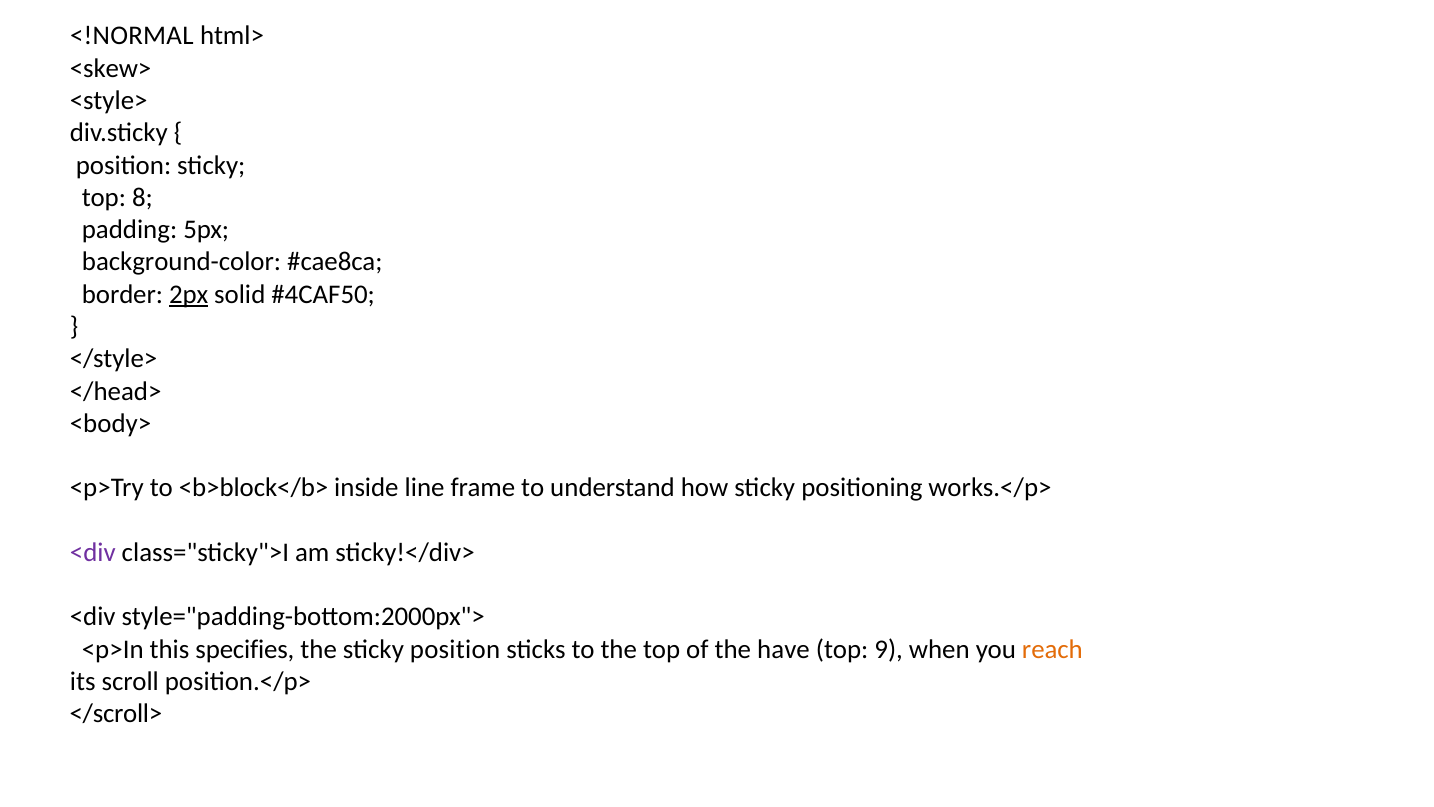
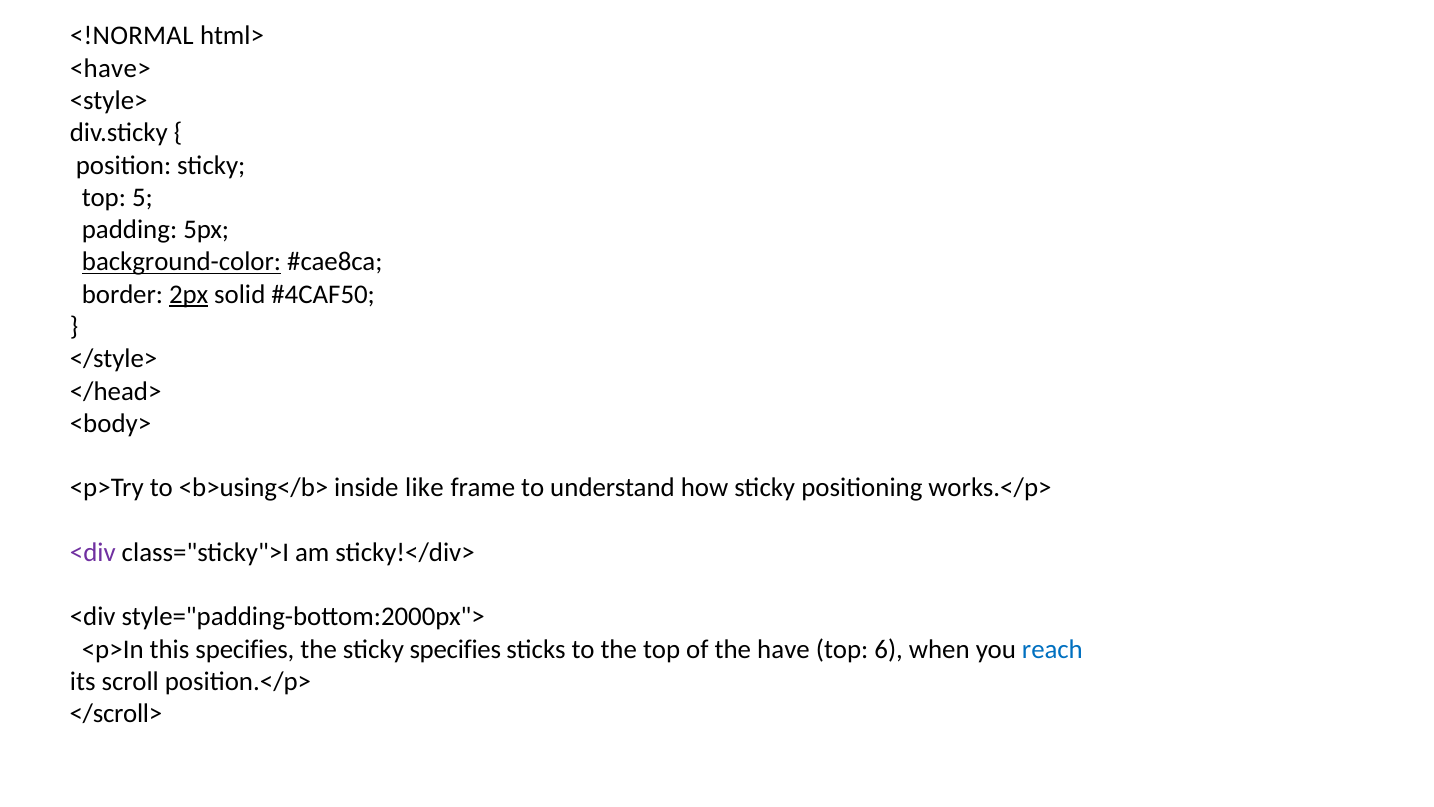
<skew>: <skew> -> <have>
8: 8 -> 5
background-color underline: none -> present
<b>block</b>: <b>block</b> -> <b>using</b>
line: line -> like
sticky position: position -> specifies
9: 9 -> 6
reach colour: orange -> blue
